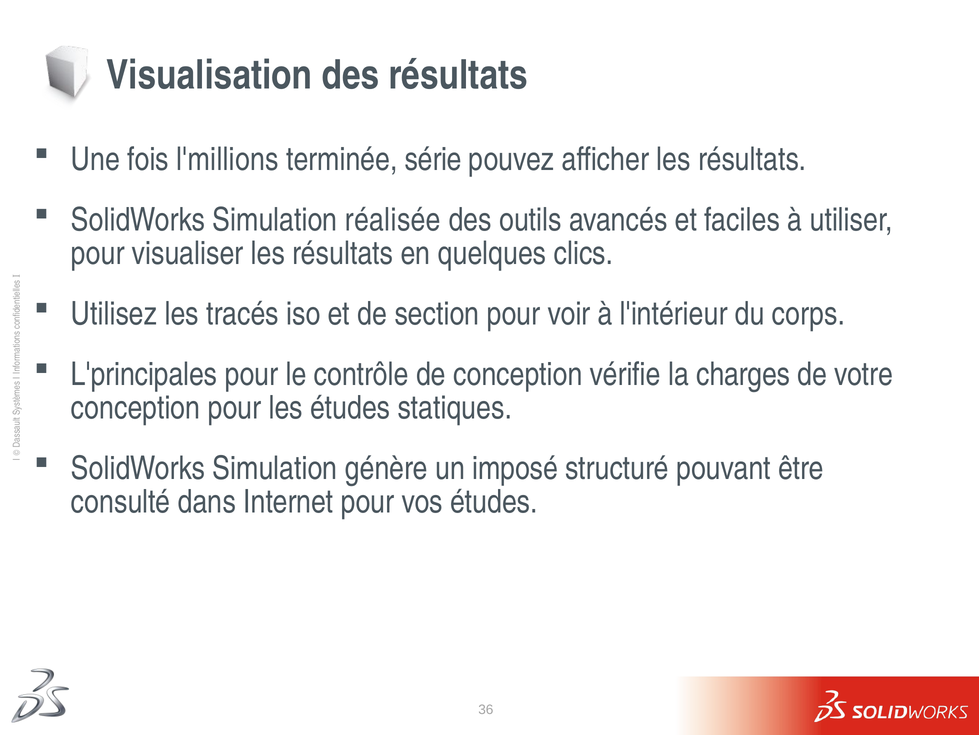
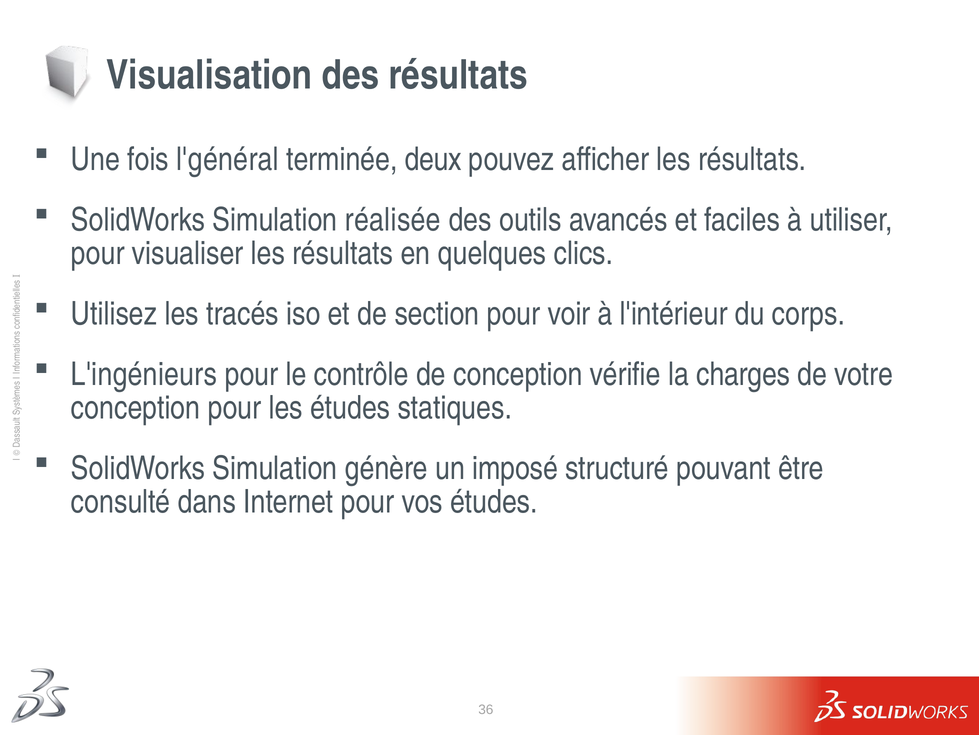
l'millions: l'millions -> l'général
série: série -> deux
L'principales: L'principales -> L'ingénieurs
